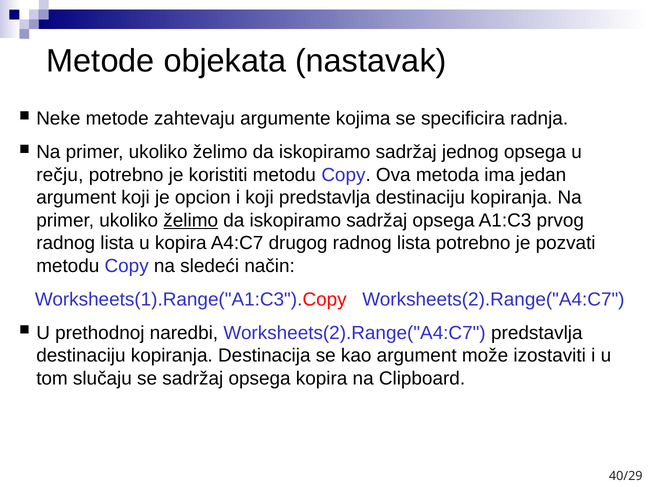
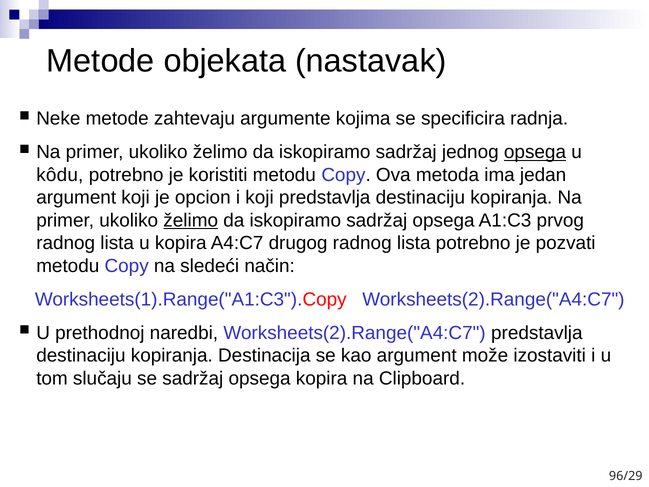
opsega at (535, 152) underline: none -> present
rečju: rečju -> kôdu
40/29: 40/29 -> 96/29
